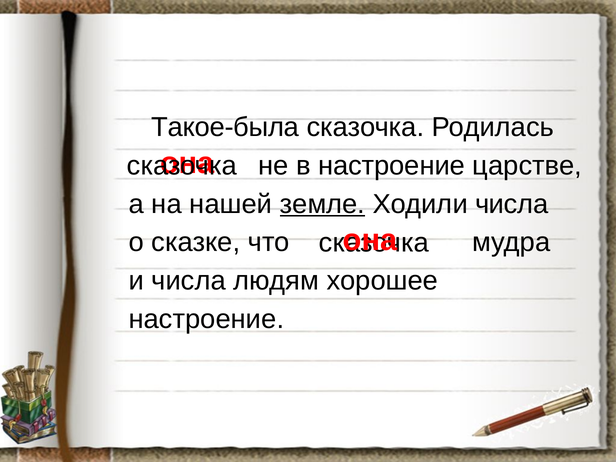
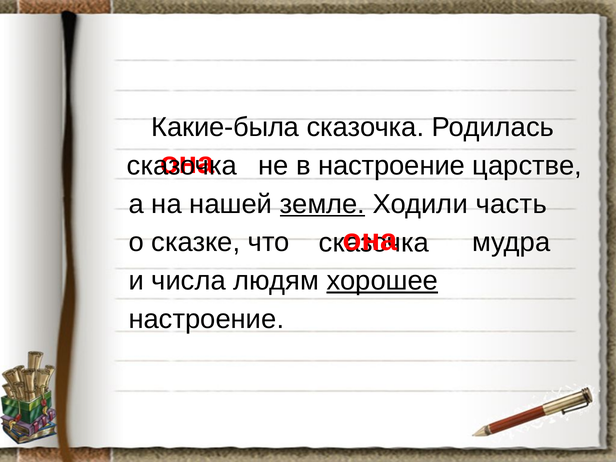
Такое-была: Такое-была -> Какие-была
Ходили числа: числа -> часть
хорошее underline: none -> present
